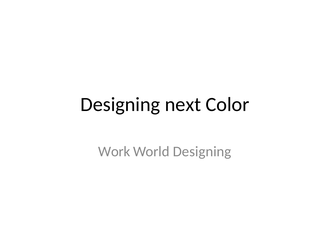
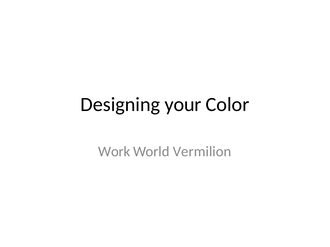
next: next -> your
World Designing: Designing -> Vermilion
